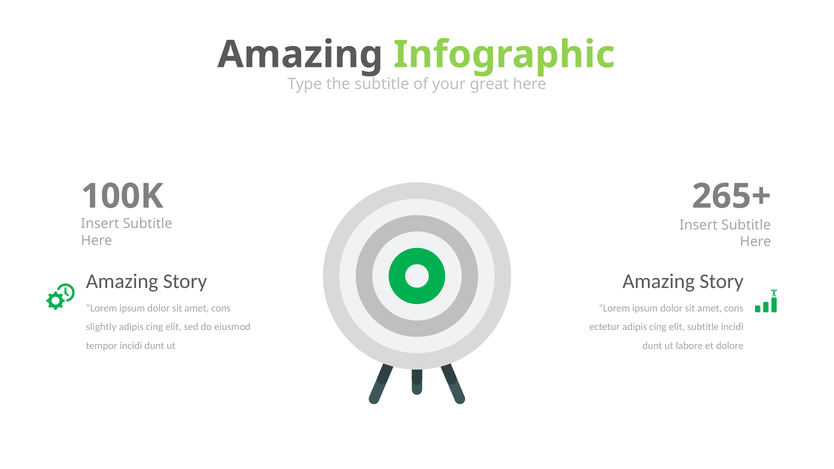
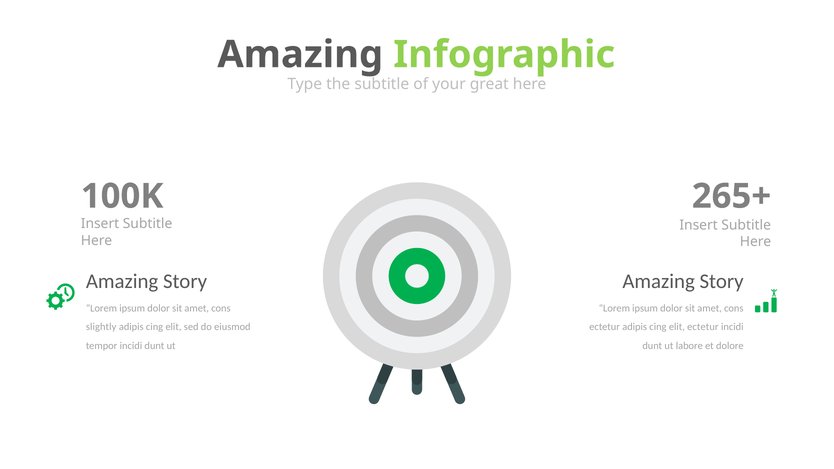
elit subtitle: subtitle -> ectetur
